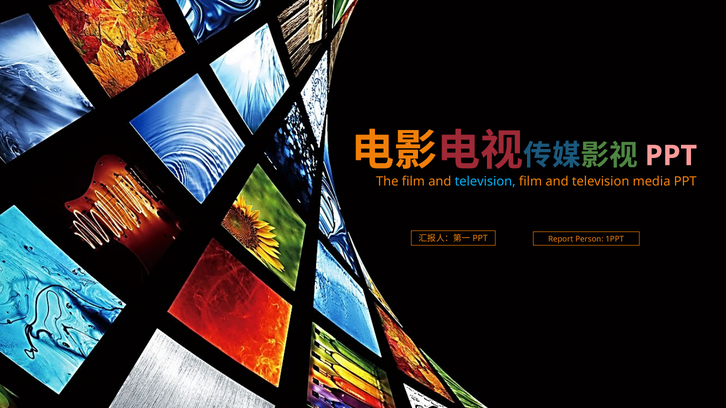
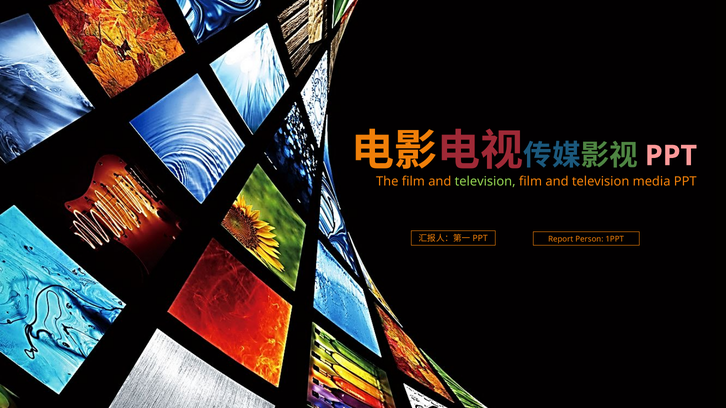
television at (485, 181) colour: light blue -> light green
